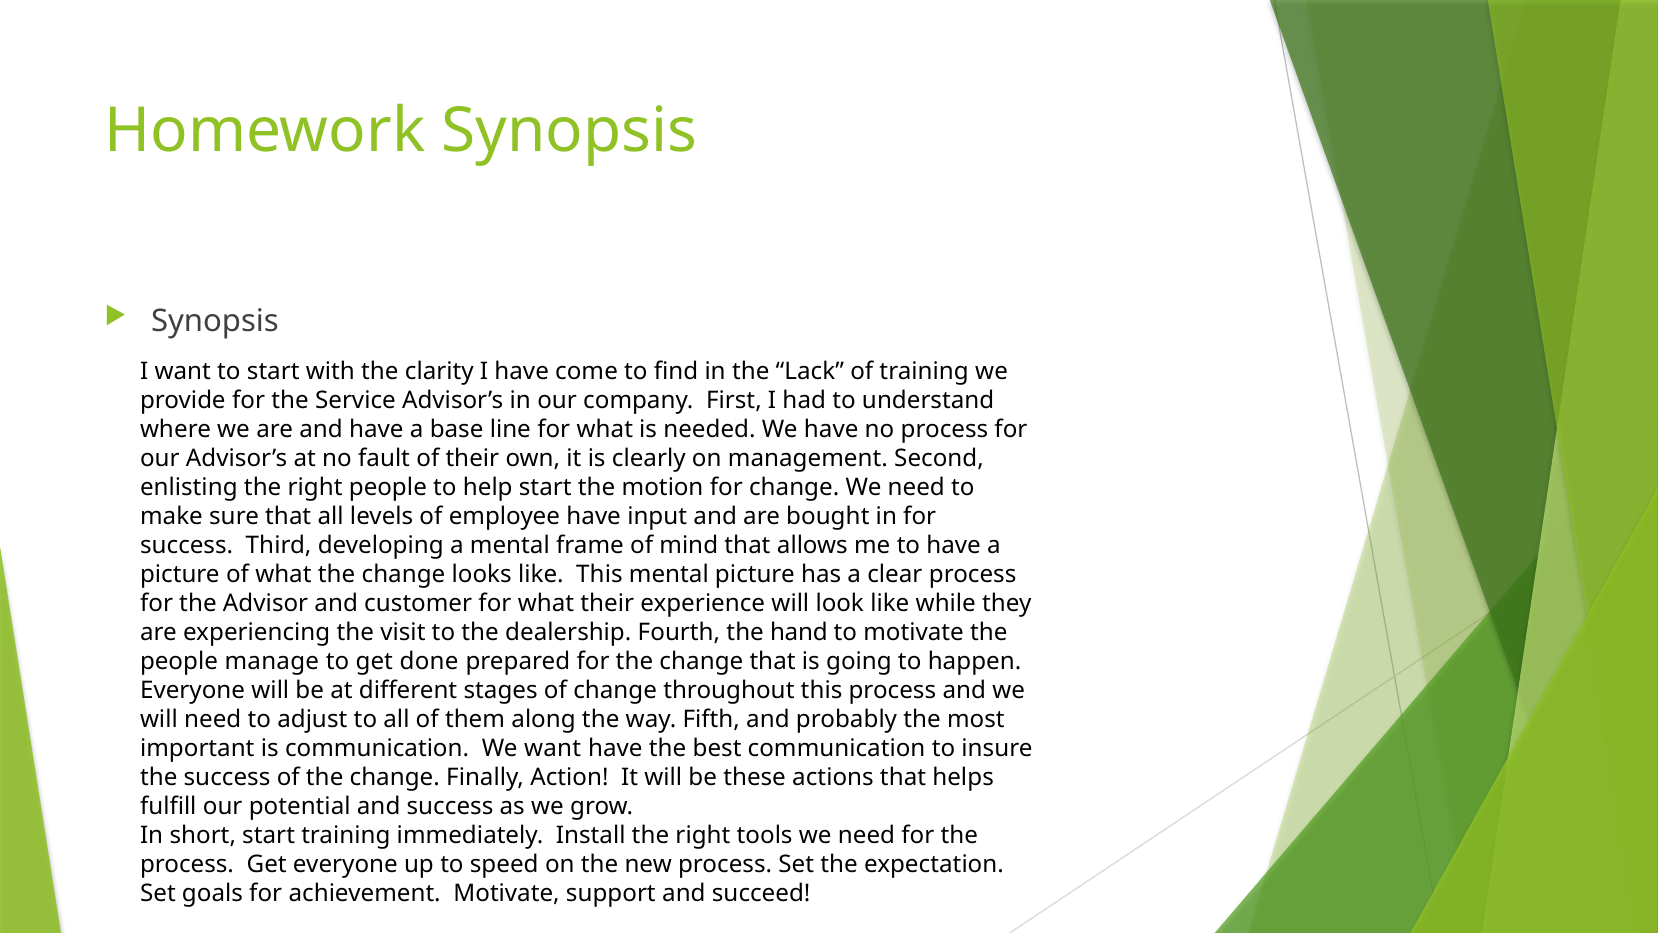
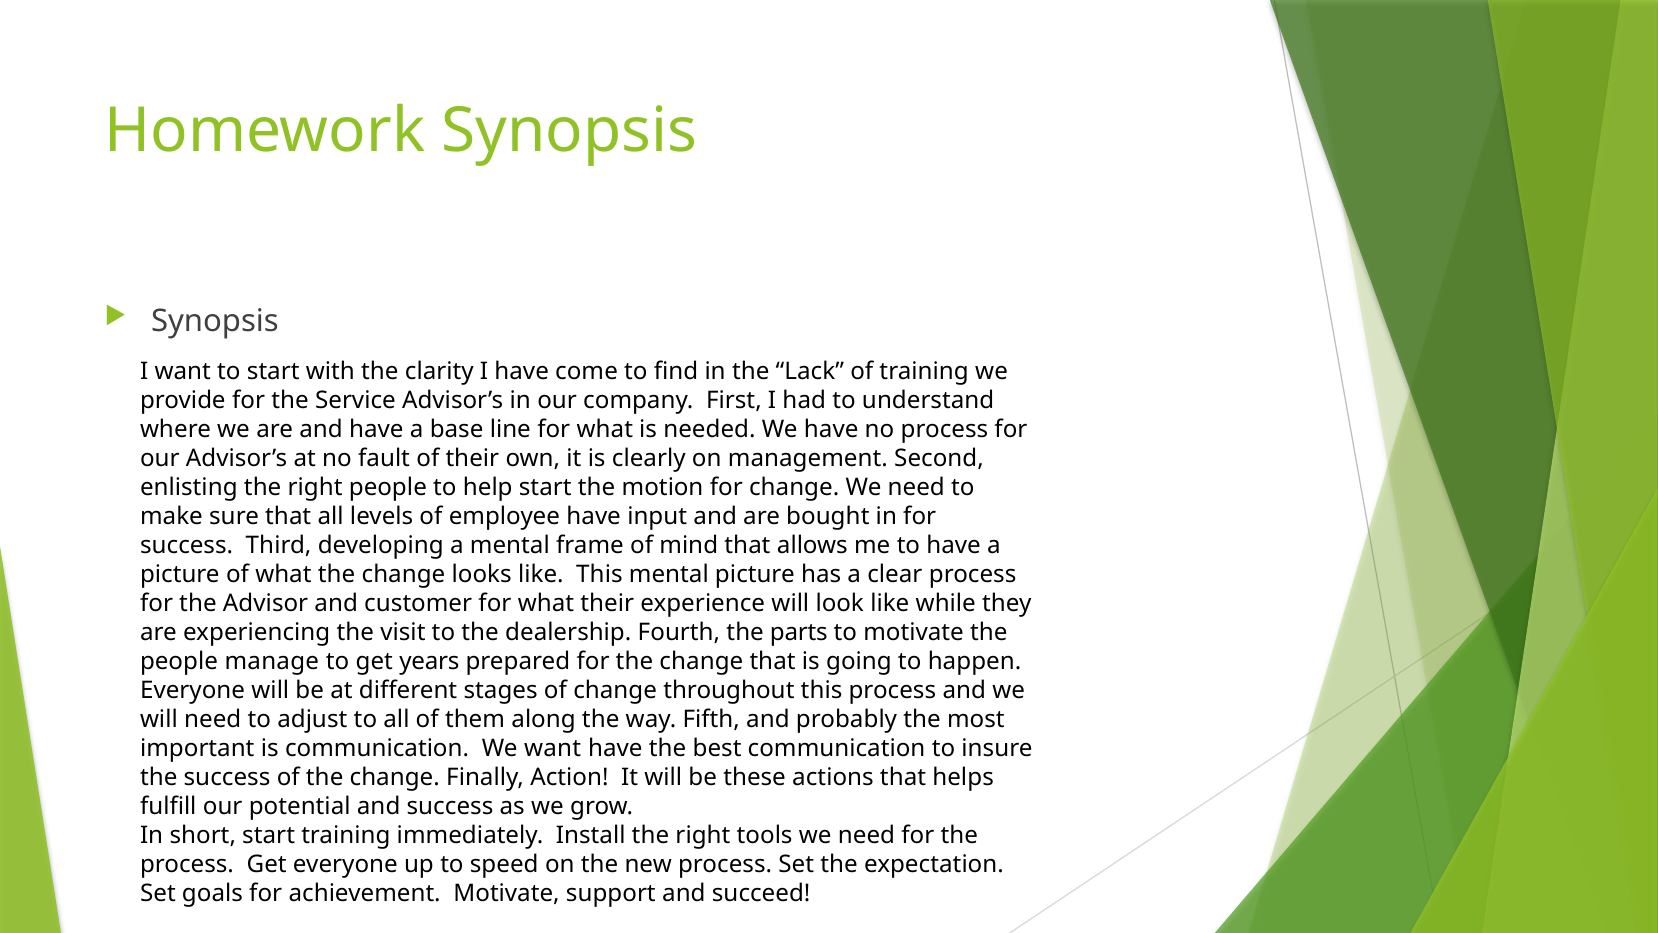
hand: hand -> parts
done: done -> years
